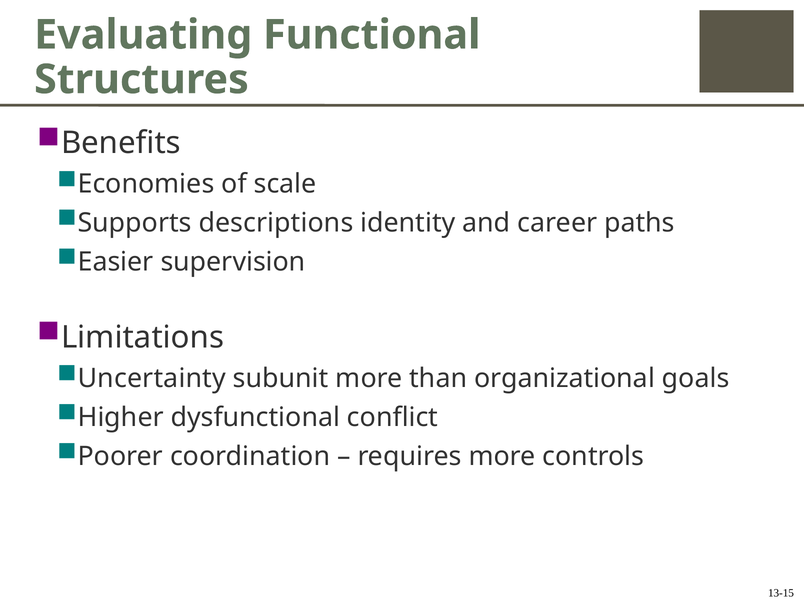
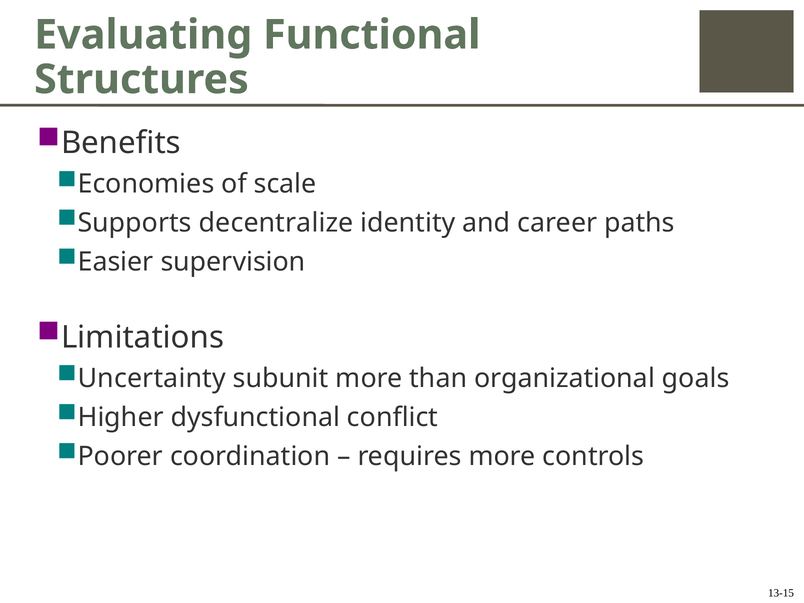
descriptions: descriptions -> decentralize
